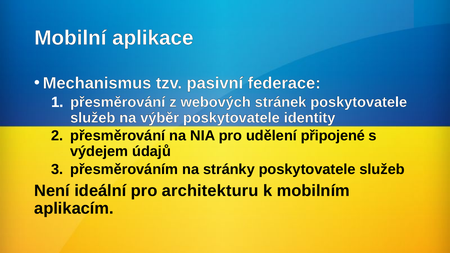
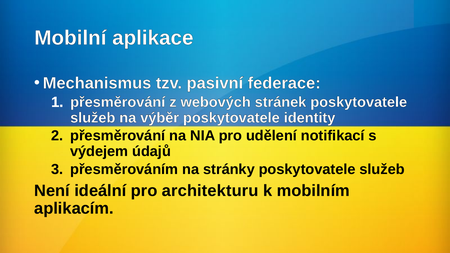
připojené: připojené -> notifikací
